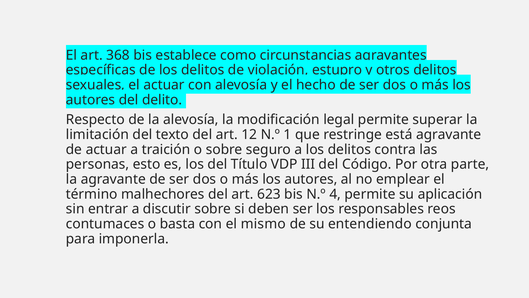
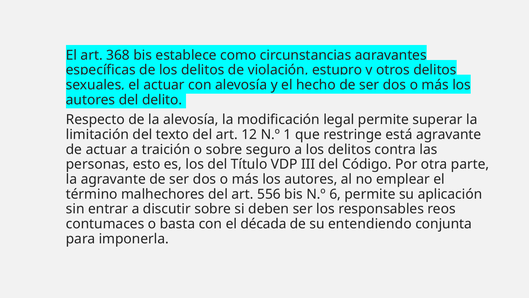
623: 623 -> 556
4: 4 -> 6
mismo: mismo -> década
